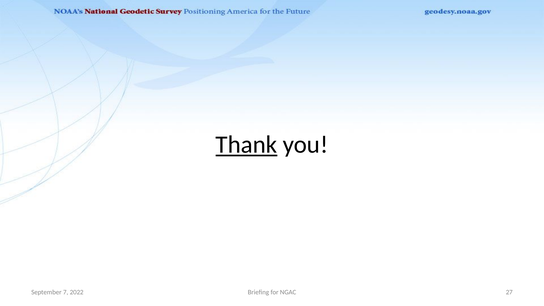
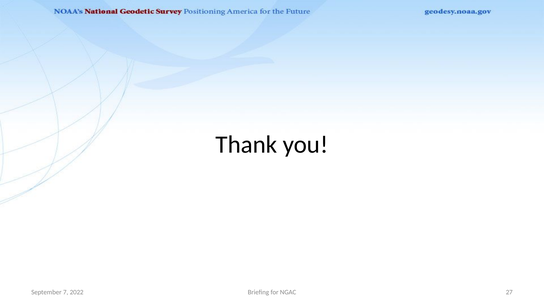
Thank underline: present -> none
